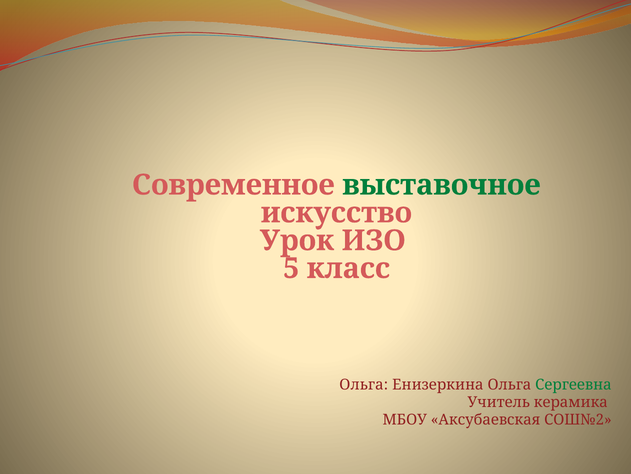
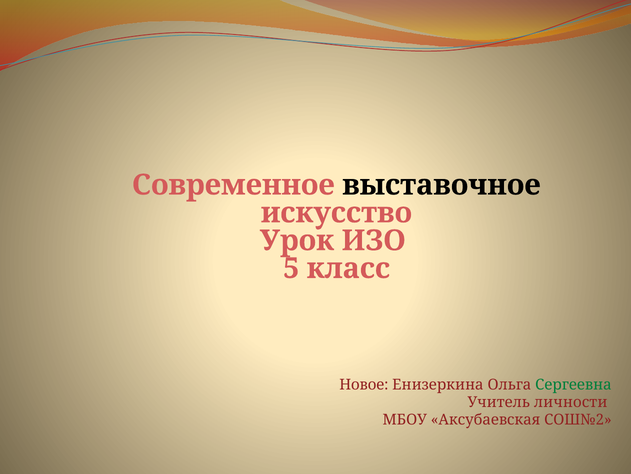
выставочное colour: green -> black
Ольга at (364, 384): Ольга -> Новое
керамика: керамика -> личности
